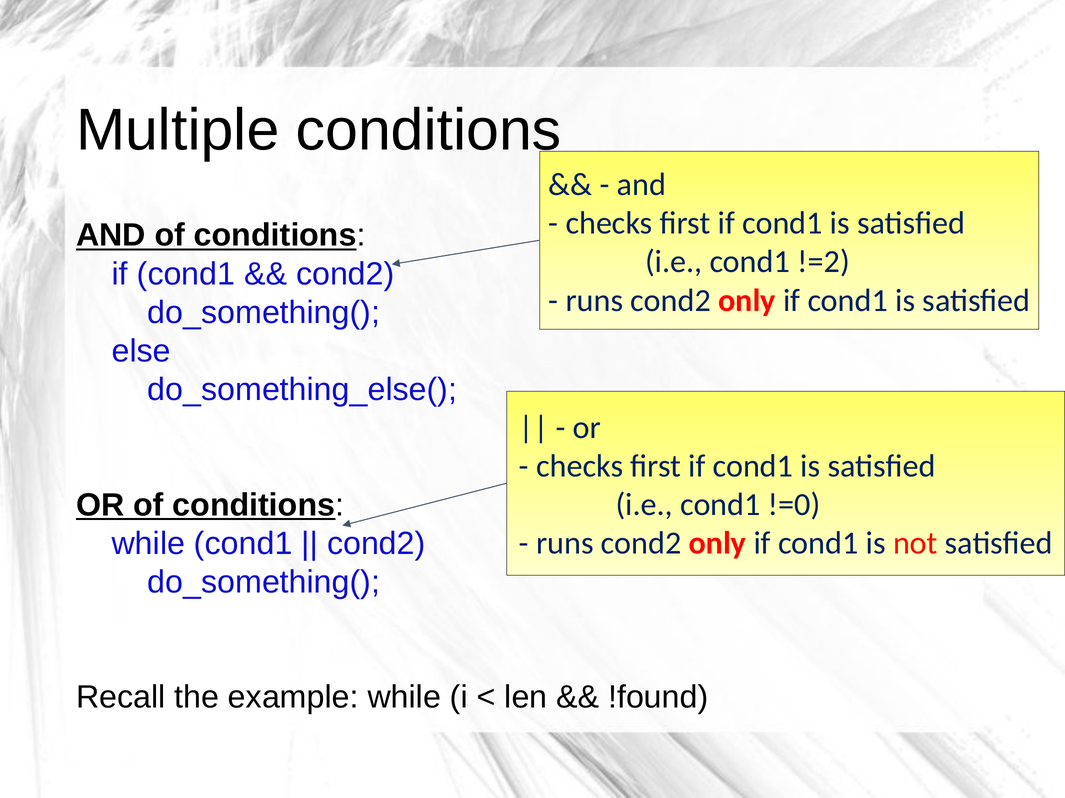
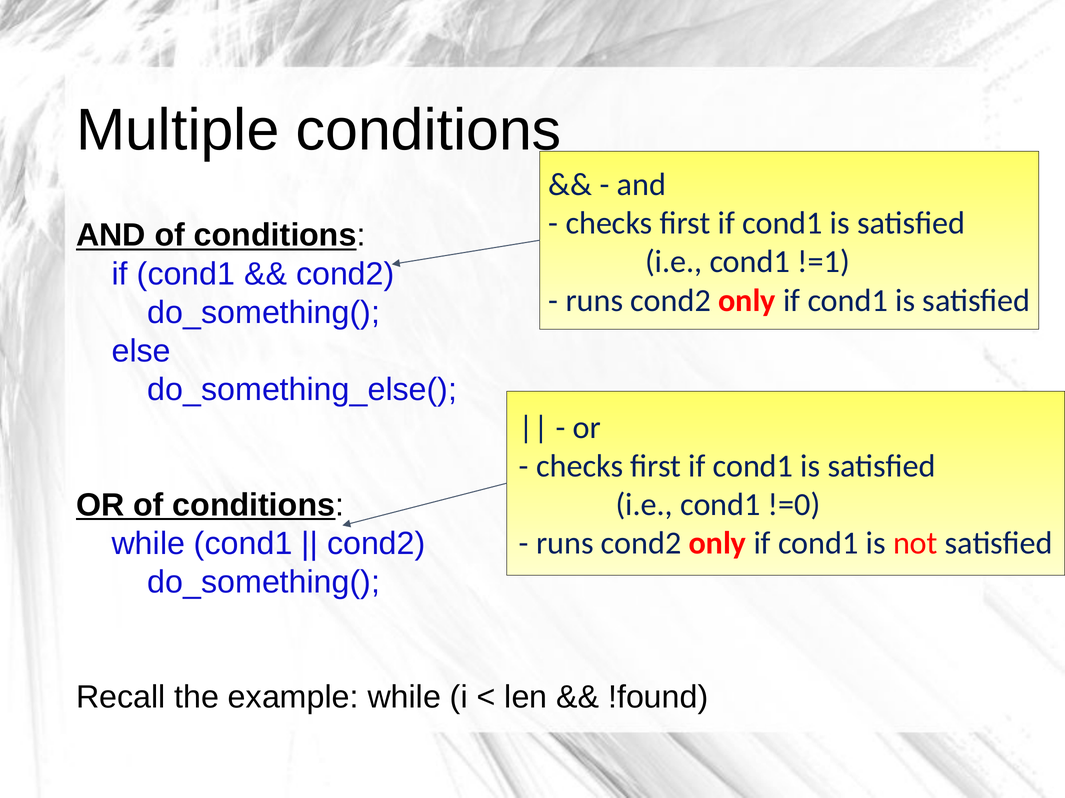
!=2: !=2 -> !=1
